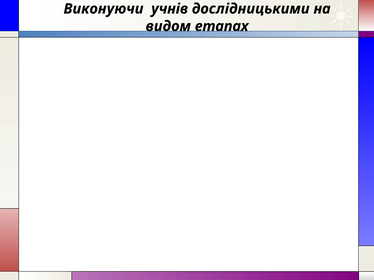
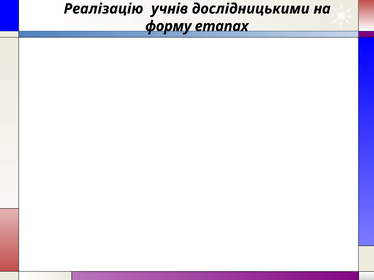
Виконуючи: Виконуючи -> Реалізацію
видом: видом -> форму
